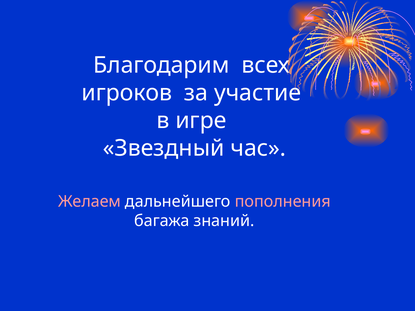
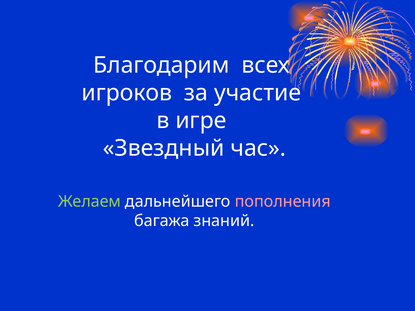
Желаем colour: pink -> light green
